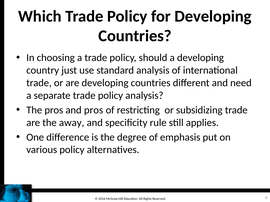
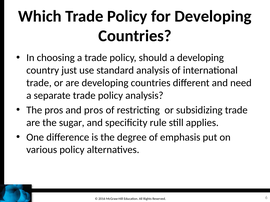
away: away -> sugar
